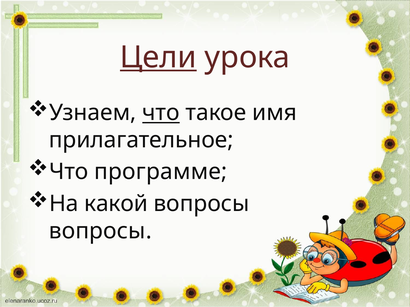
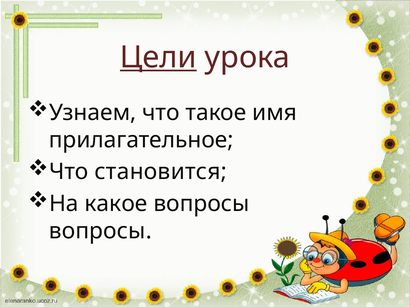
что at (161, 113) underline: present -> none
программе: программе -> становится
какой: какой -> какое
